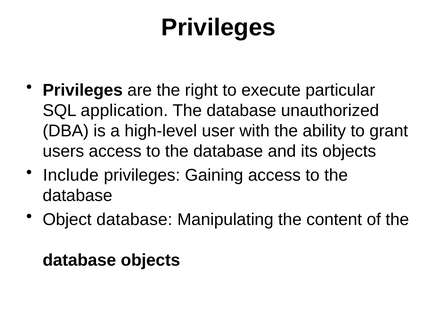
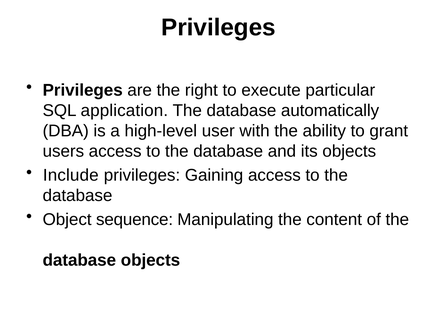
unauthorized: unauthorized -> automatically
Object database: database -> sequence
